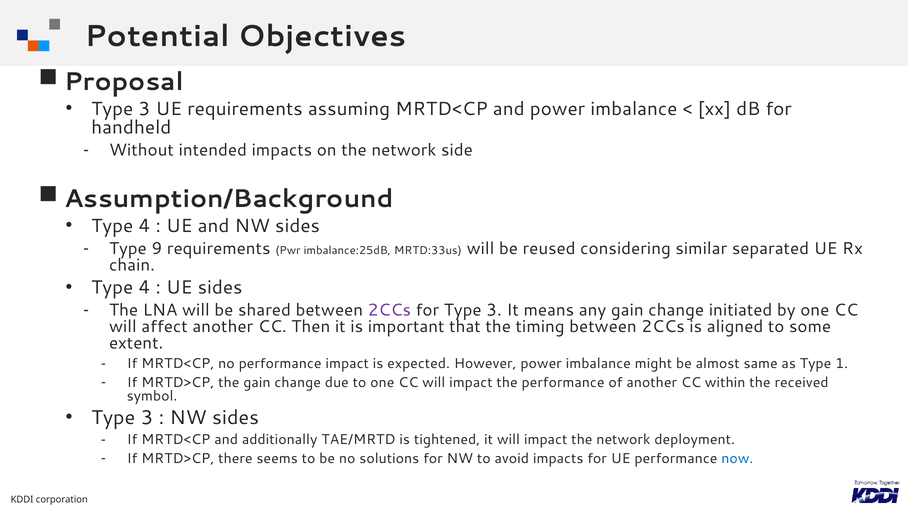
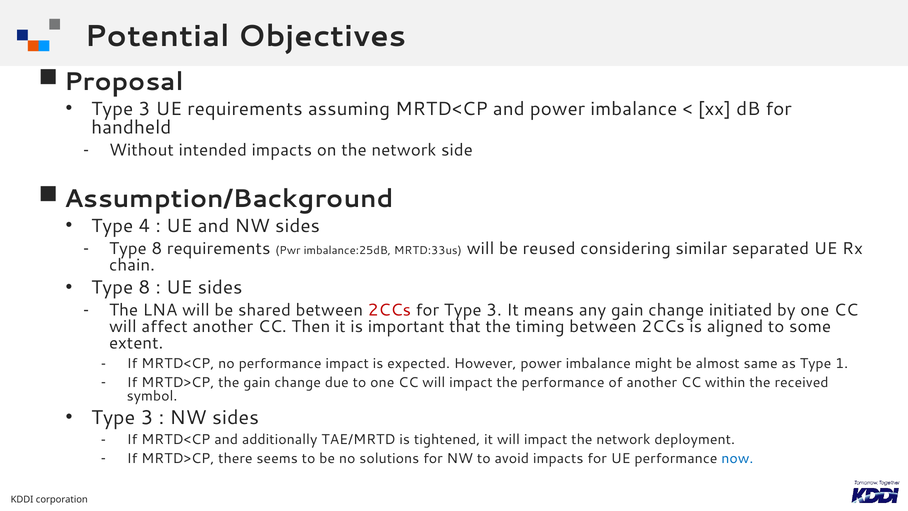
9 at (157, 248): 9 -> 8
4 at (144, 287): 4 -> 8
2CCs at (389, 310) colour: purple -> red
